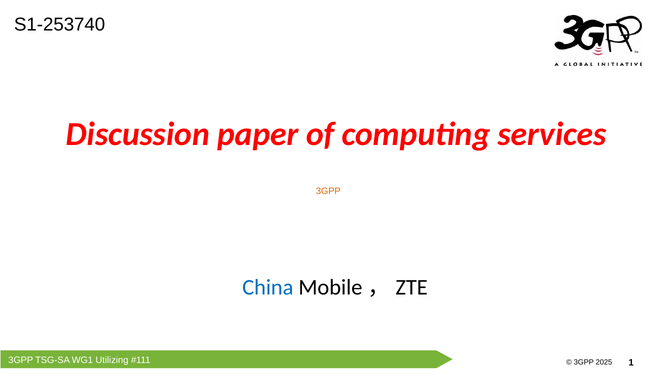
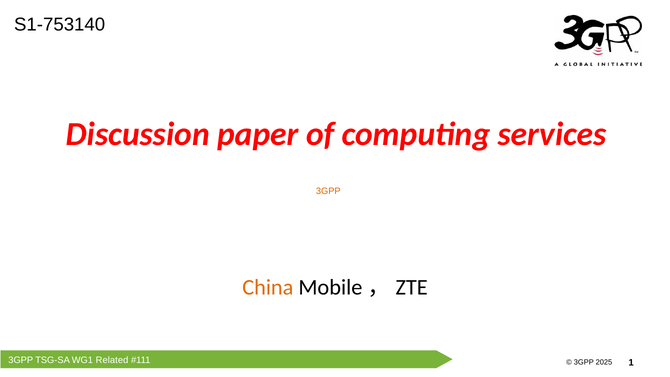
S1-253740: S1-253740 -> S1-753140
China colour: blue -> orange
Utilizing: Utilizing -> Related
